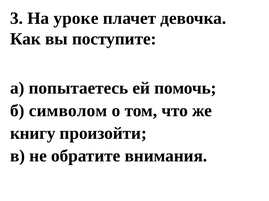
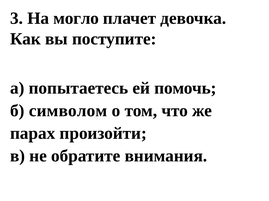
уроке: уроке -> могло
книгу: книгу -> парах
